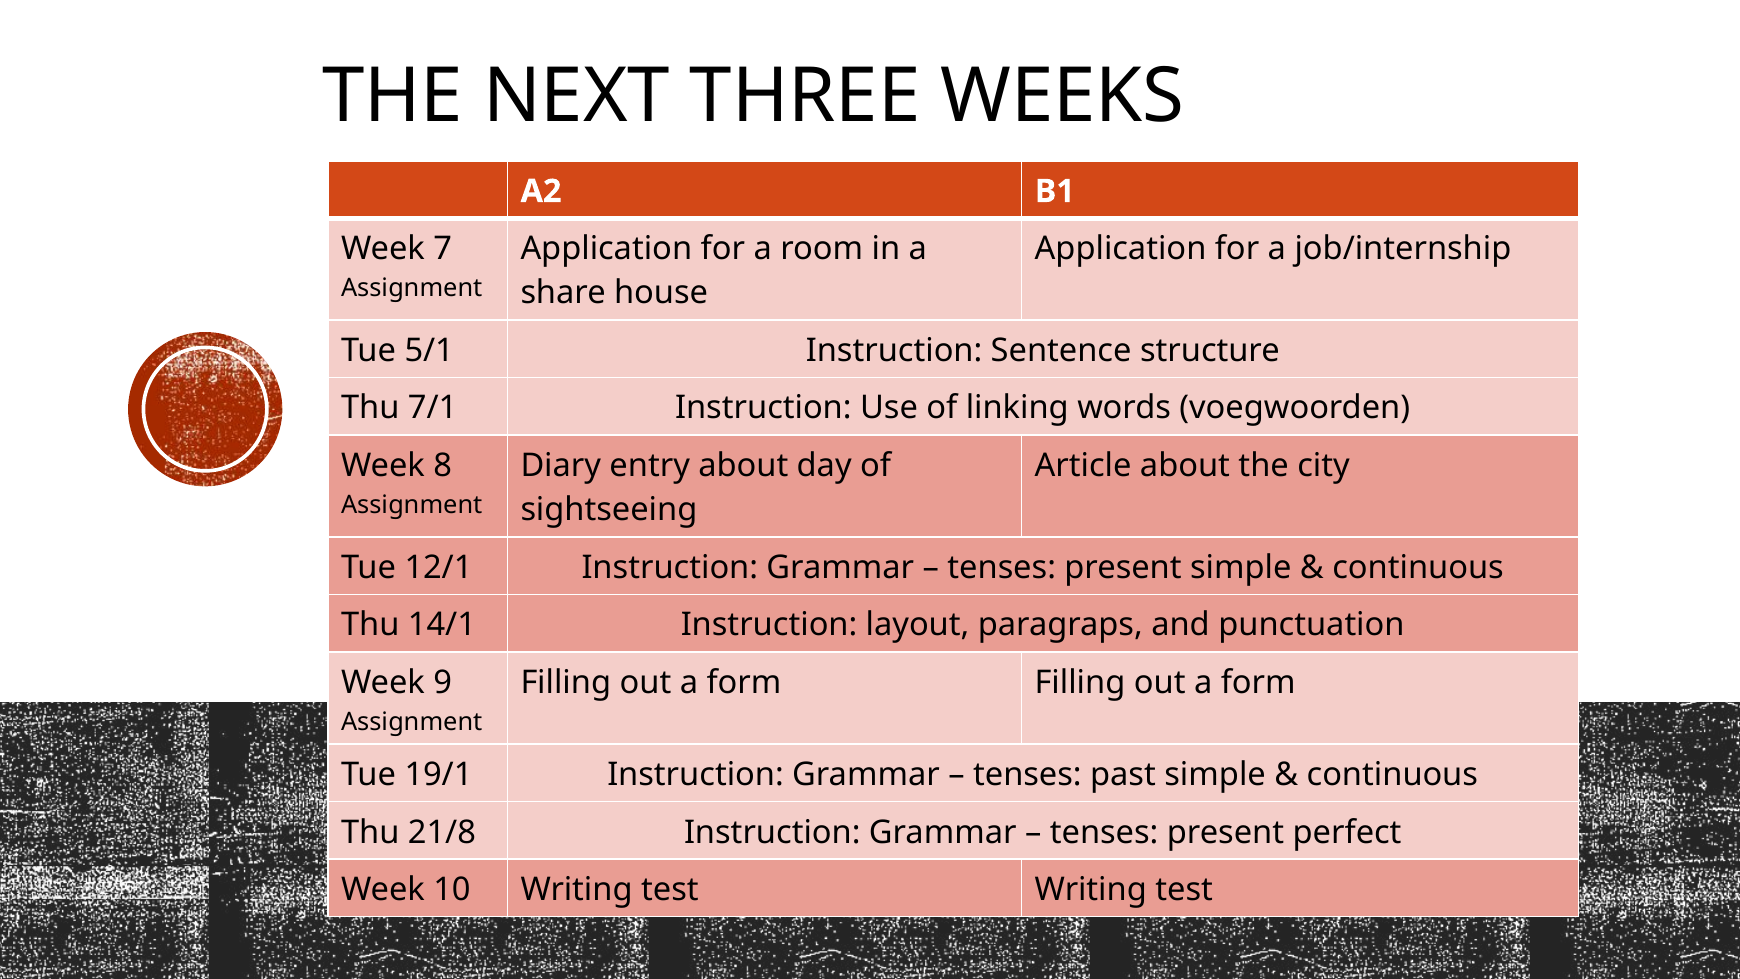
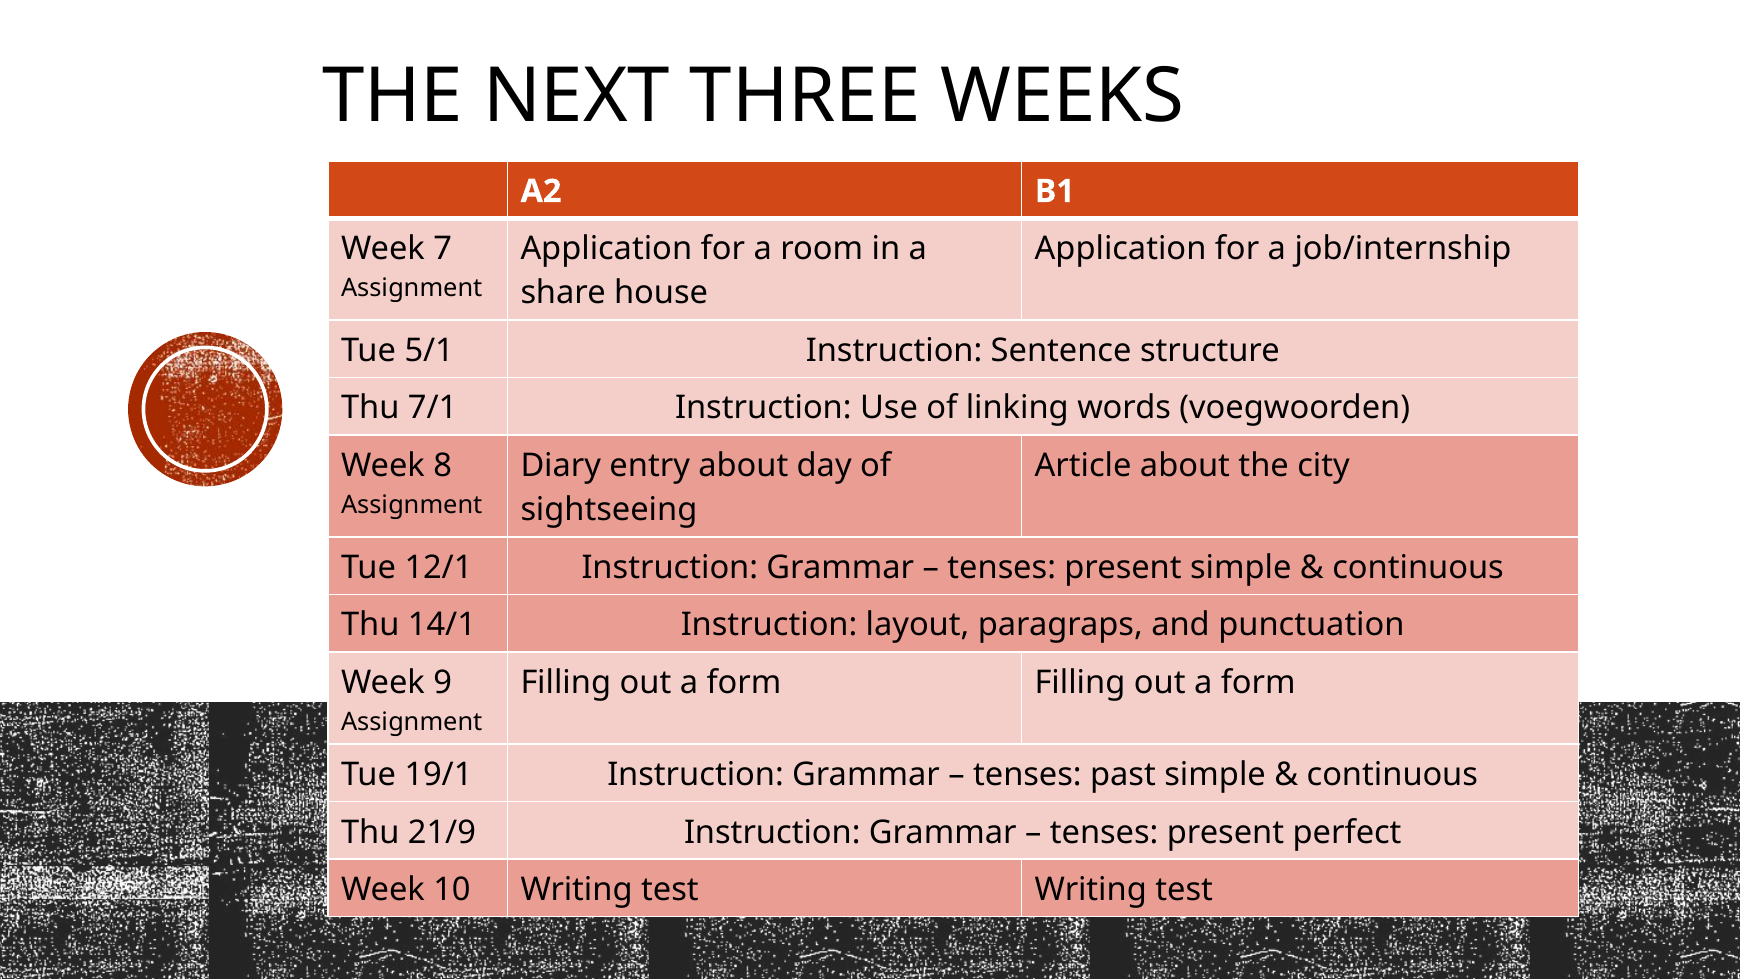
21/8: 21/8 -> 21/9
